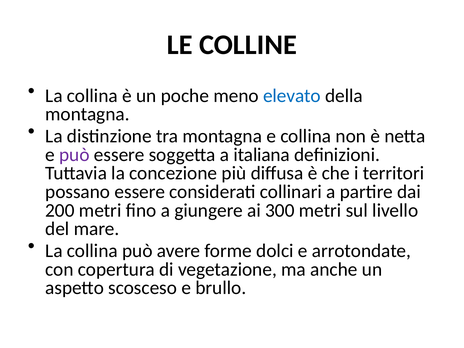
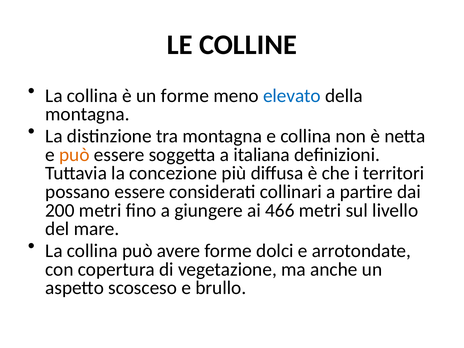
un poche: poche -> forme
può at (74, 155) colour: purple -> orange
300: 300 -> 466
